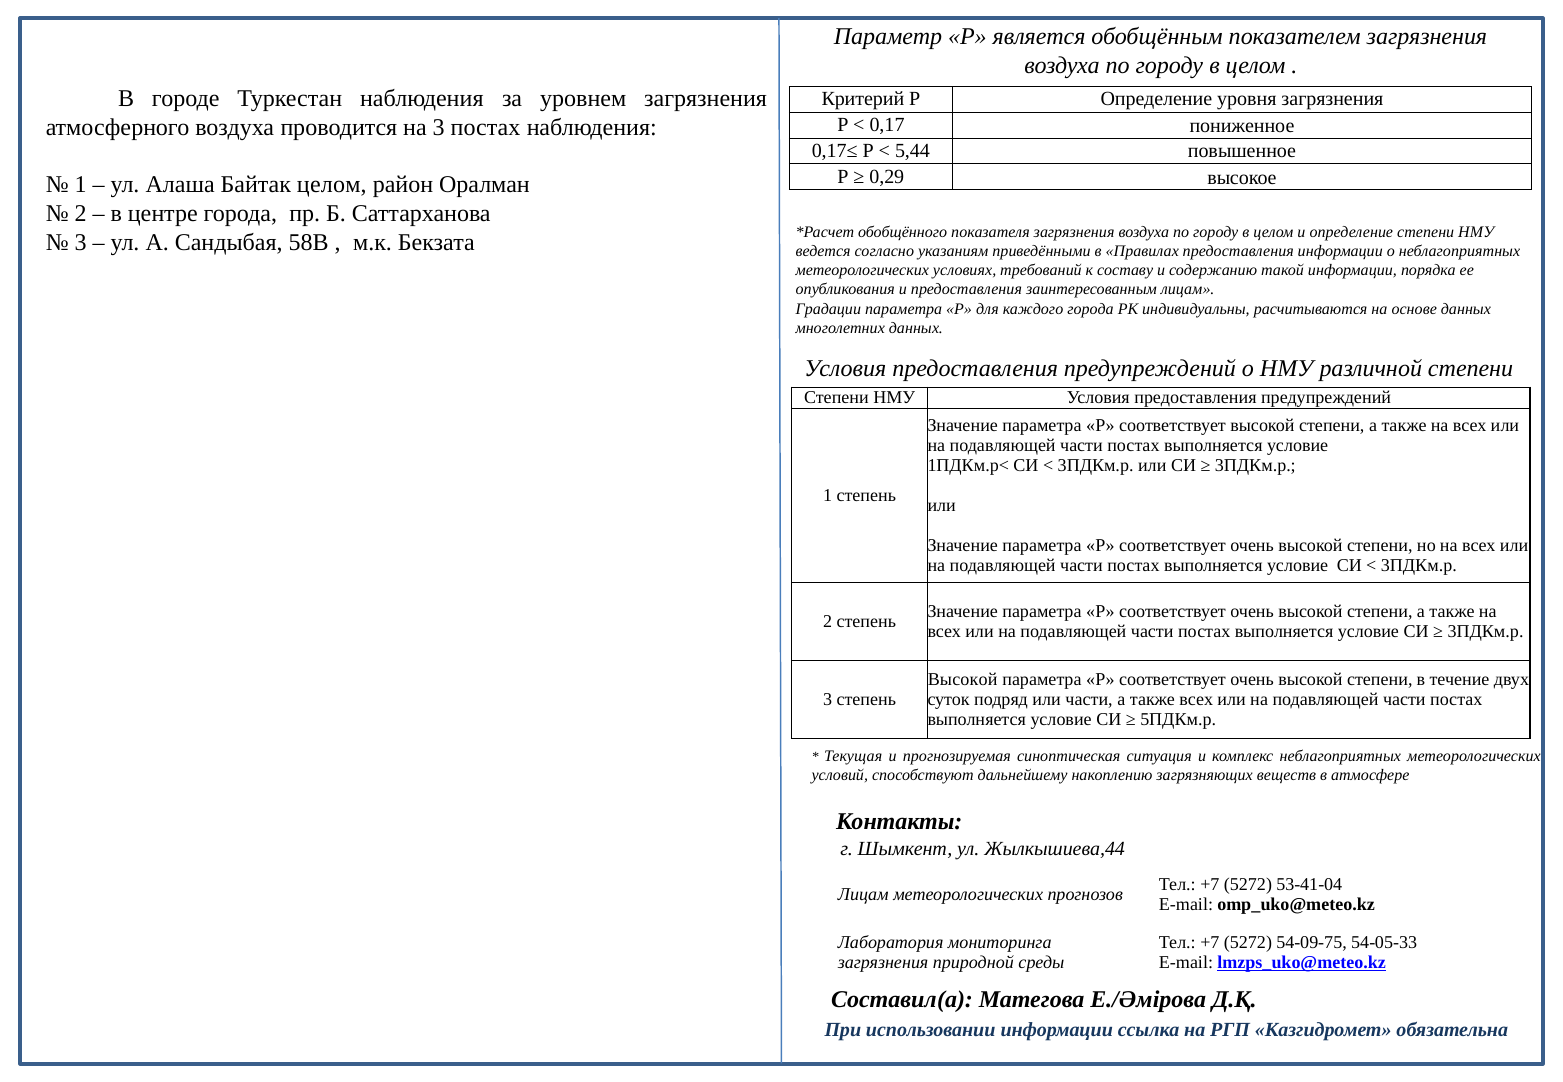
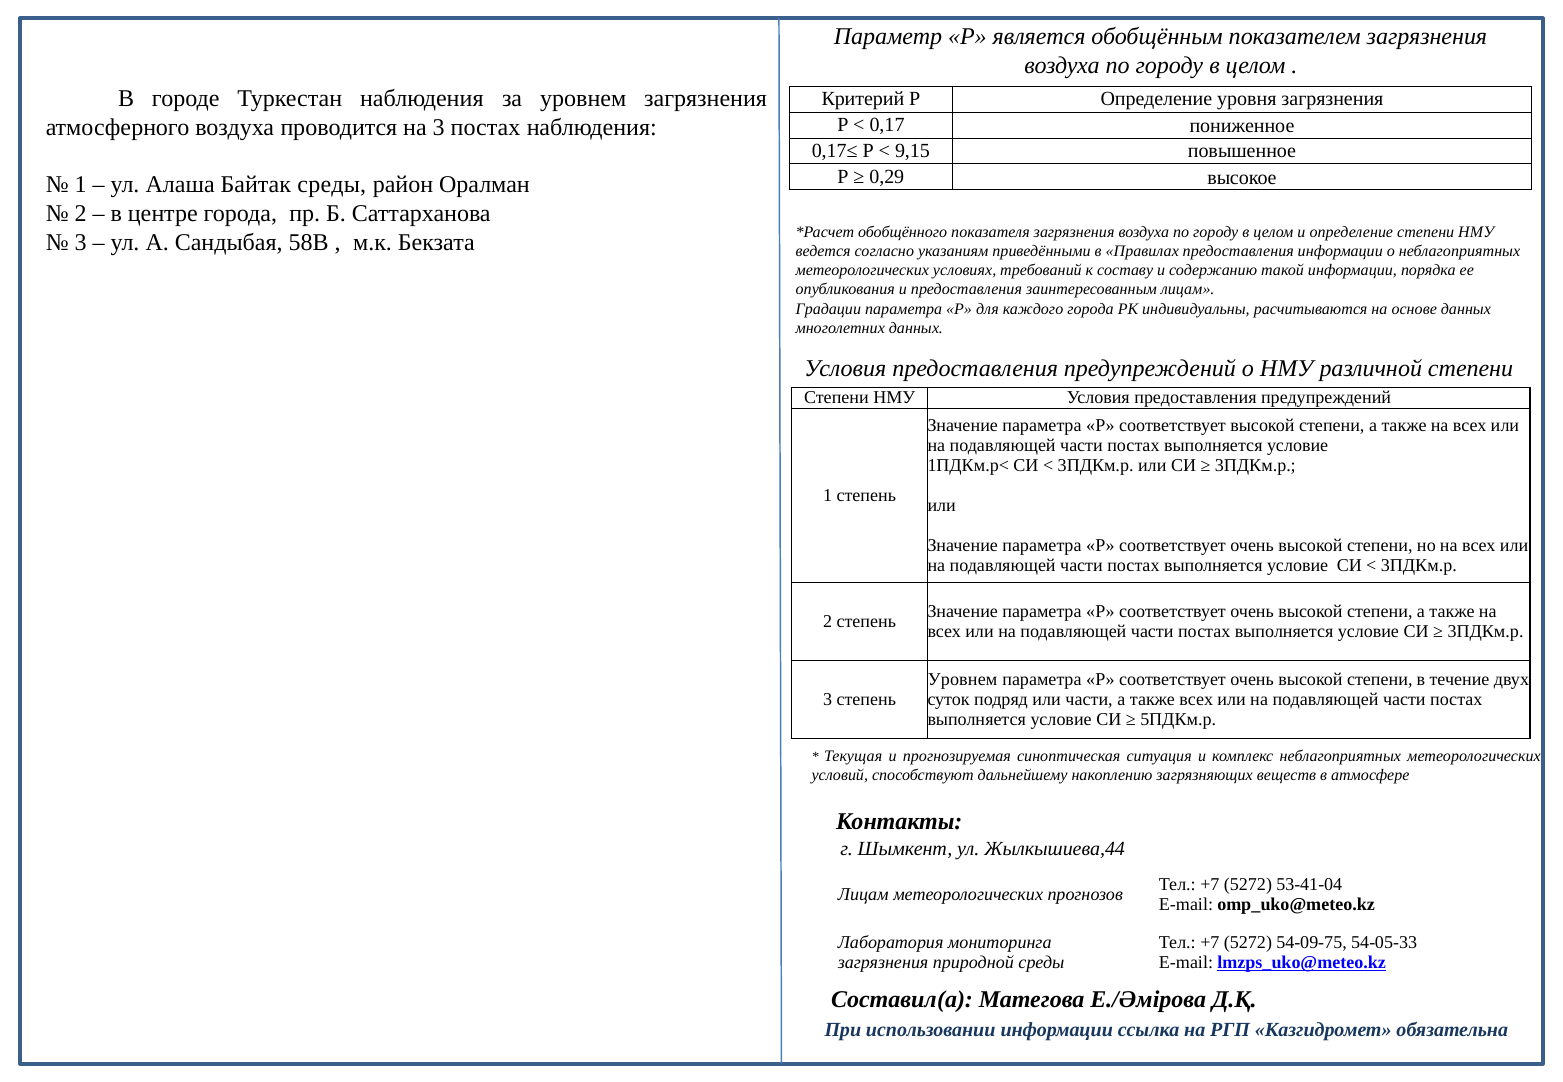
5,44: 5,44 -> 9,15
Байтак целом: целом -> среды
Высокой at (963, 680): Высокой -> Уровнем
